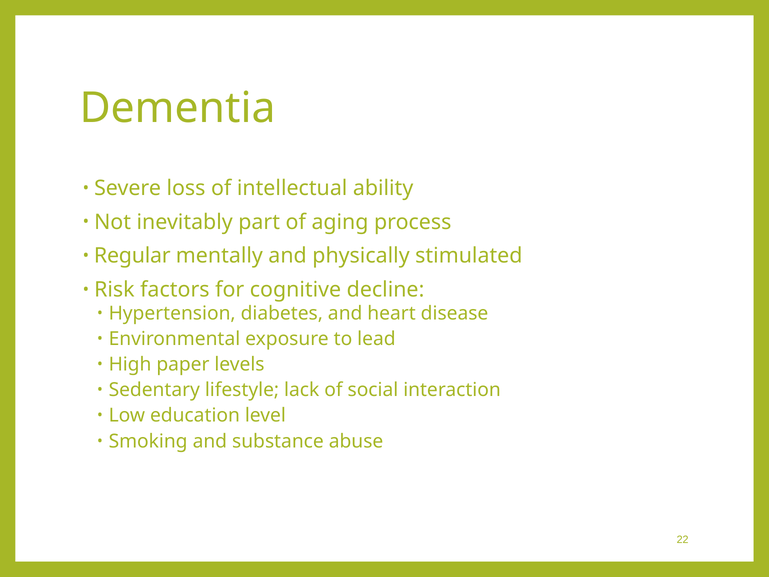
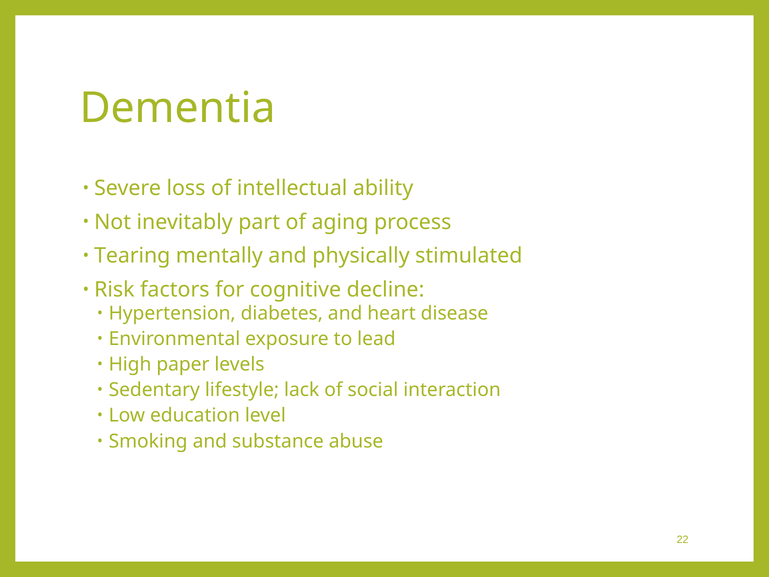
Regular: Regular -> Tearing
